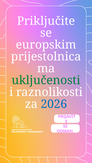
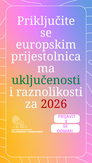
2026 colour: blue -> red
